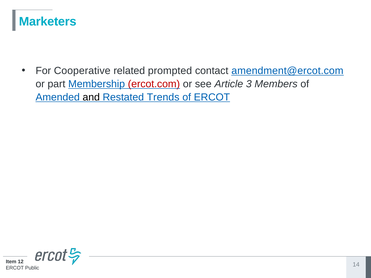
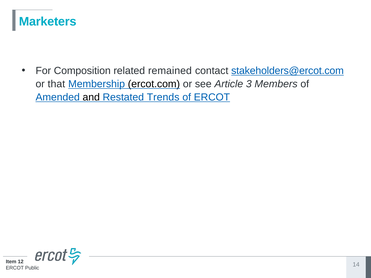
Cooperative: Cooperative -> Composition
prompted: prompted -> remained
amendment@ercot.com: amendment@ercot.com -> stakeholders@ercot.com
part: part -> that
ercot.com colour: red -> black
